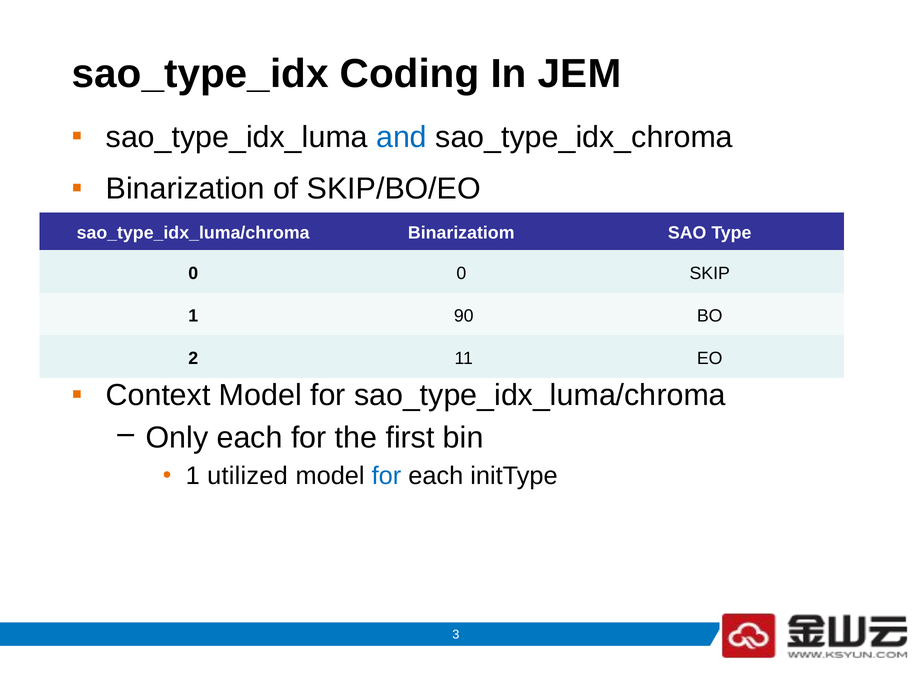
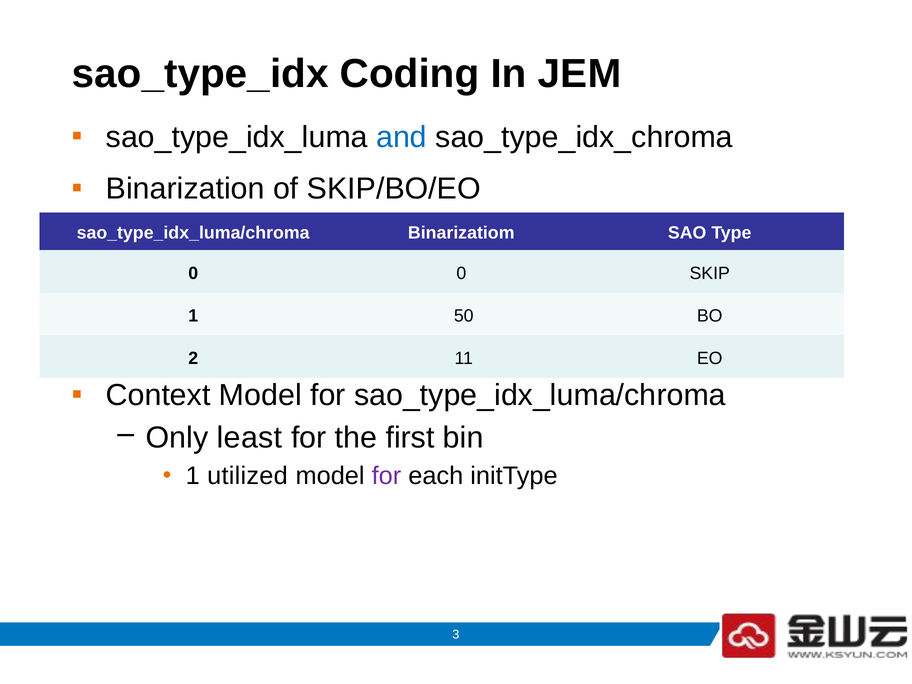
90: 90 -> 50
Only each: each -> least
for at (386, 476) colour: blue -> purple
